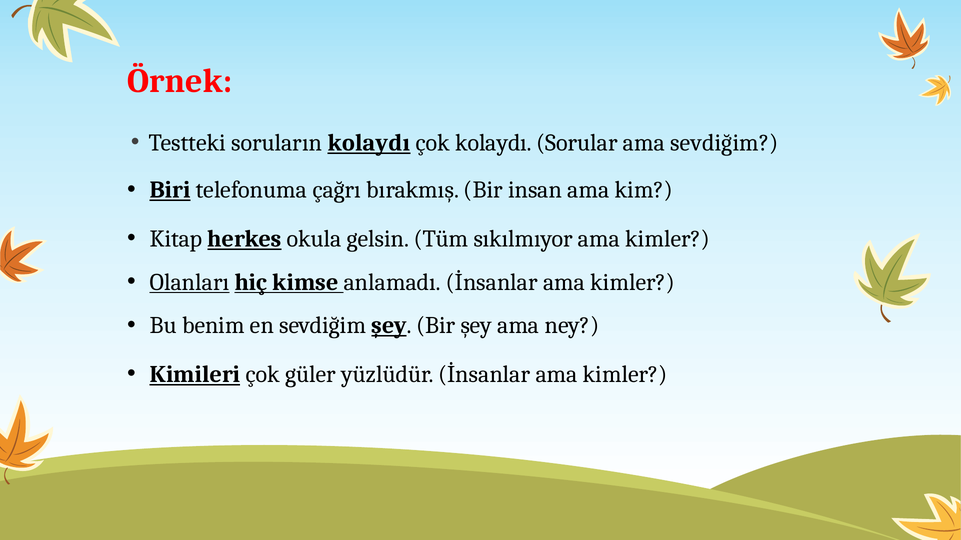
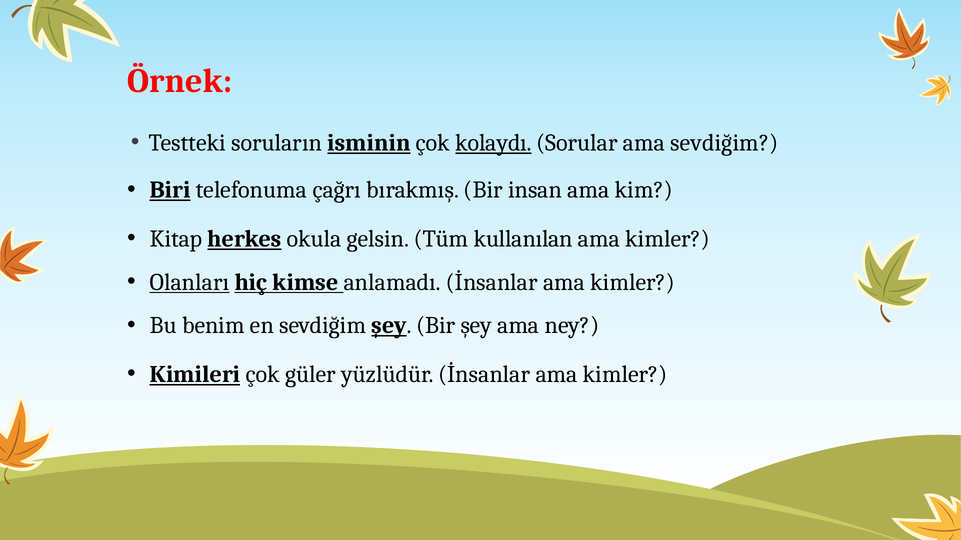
soruların kolaydı: kolaydı -> isminin
kolaydı at (494, 143) underline: none -> present
sıkılmıyor: sıkılmıyor -> kullanılan
